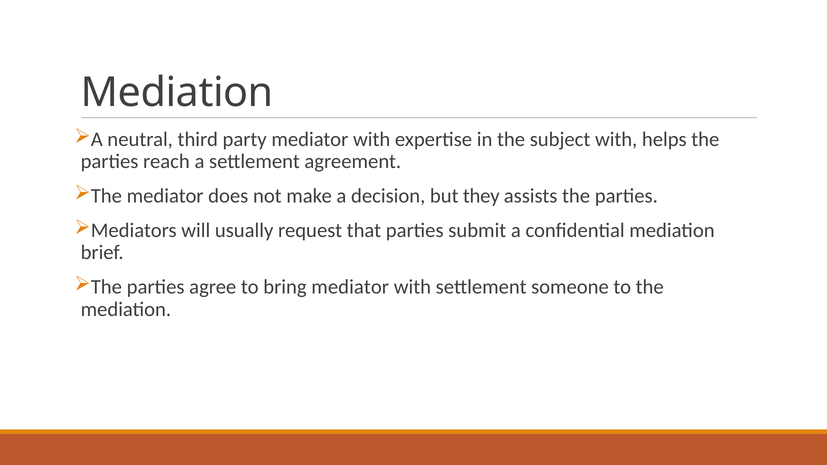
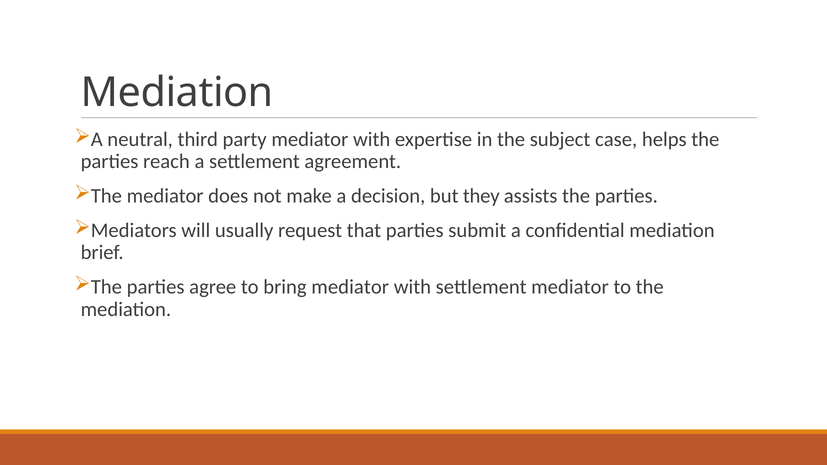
subject with: with -> case
settlement someone: someone -> mediator
